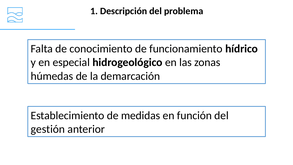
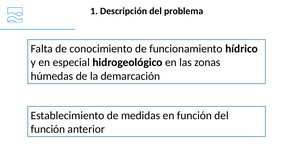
gestión at (48, 129): gestión -> función
